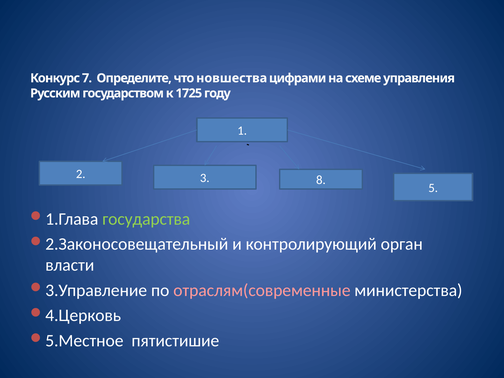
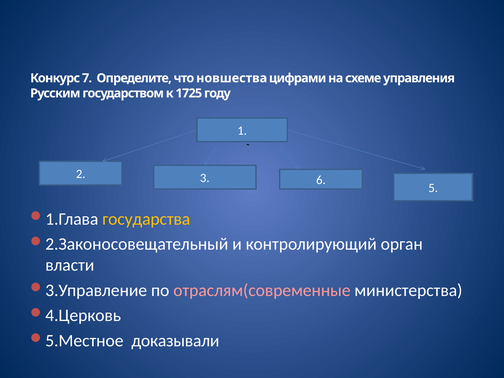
8: 8 -> 6
государства colour: light green -> yellow
пятистишие: пятистишие -> доказывали
